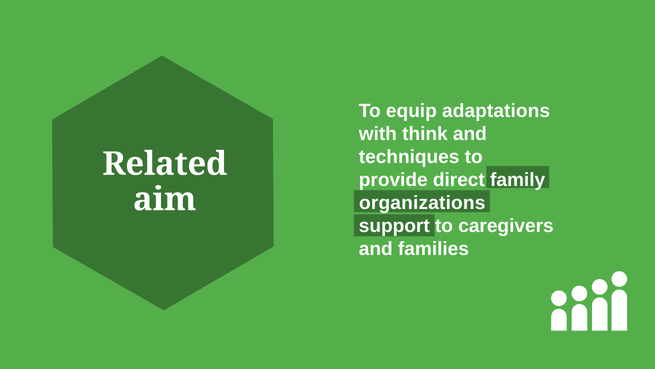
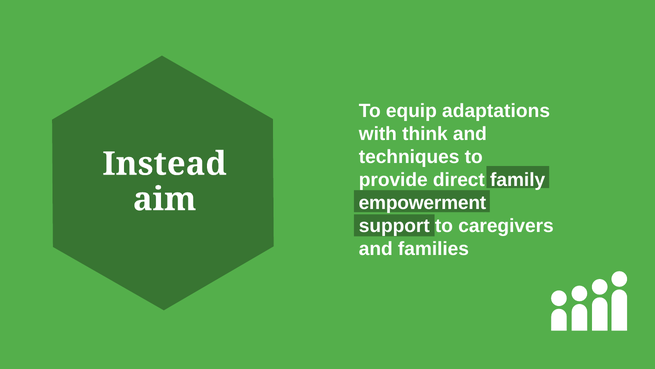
Related: Related -> Instead
organizations: organizations -> empowerment
